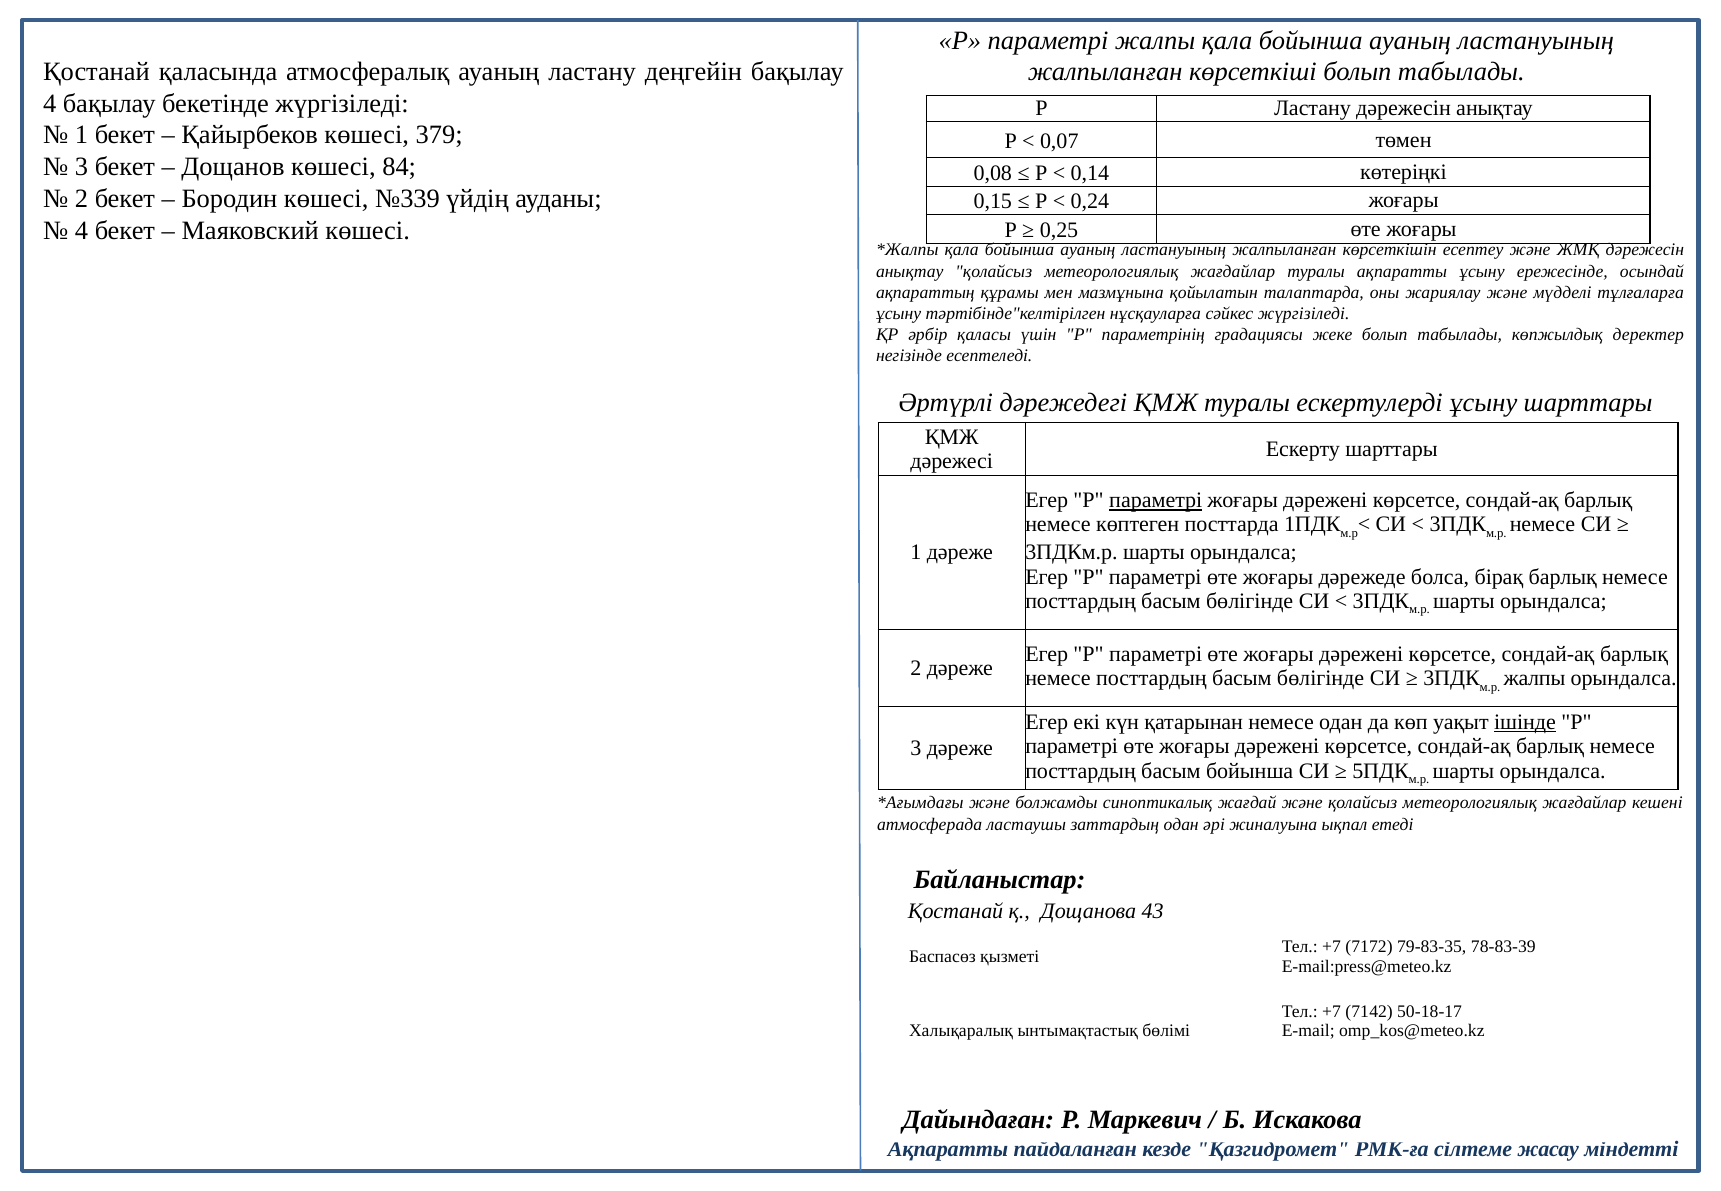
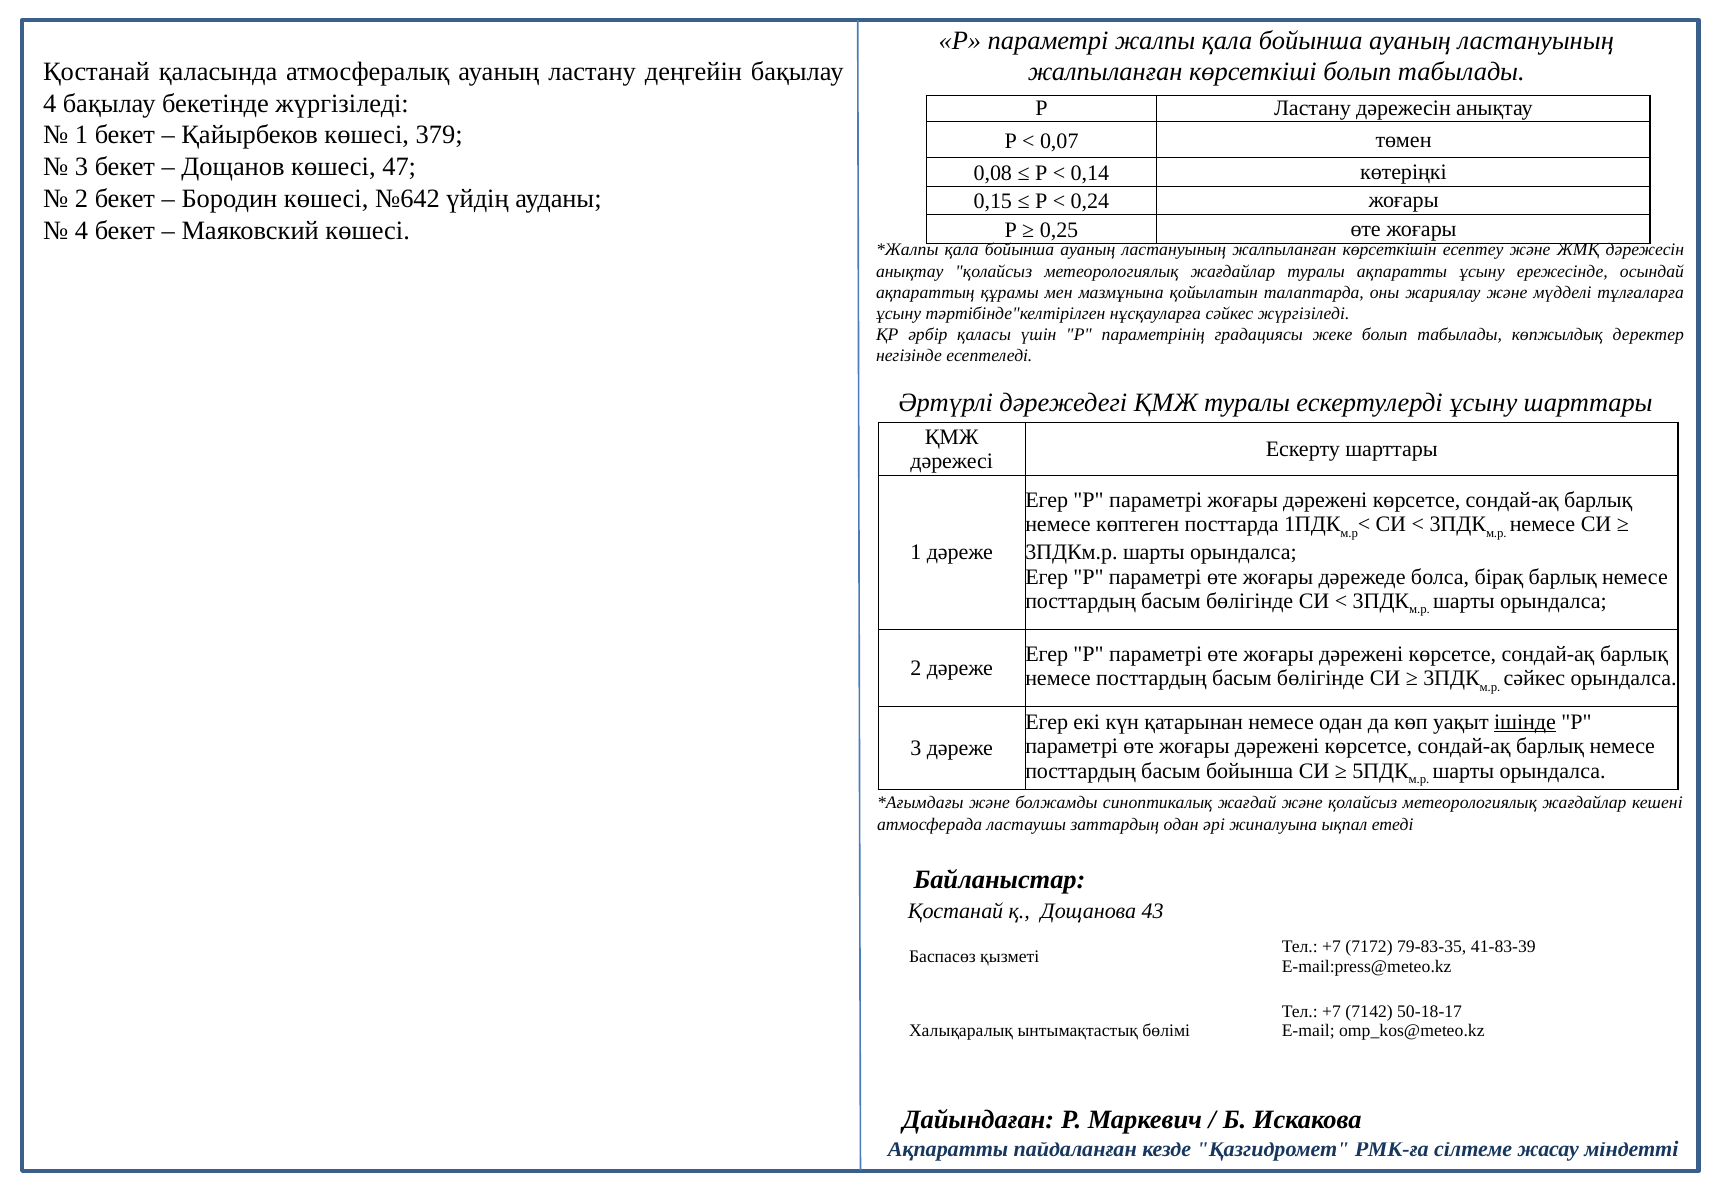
84: 84 -> 47
№339: №339 -> №642
параметрі at (1156, 501) underline: present -> none
жалпы at (1534, 679): жалпы -> сәйкес
78-83-39: 78-83-39 -> 41-83-39
